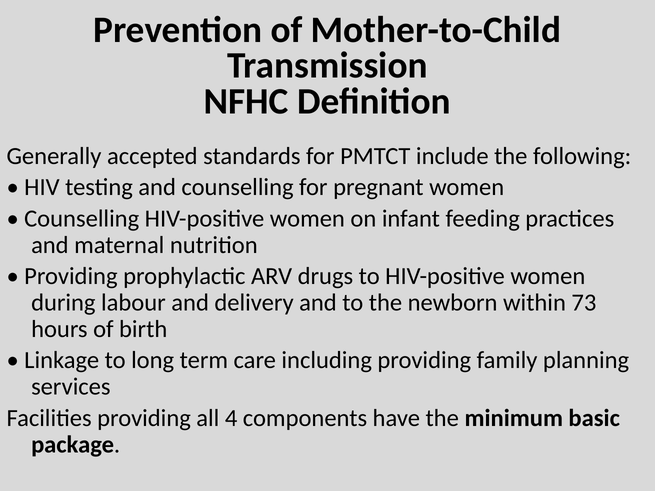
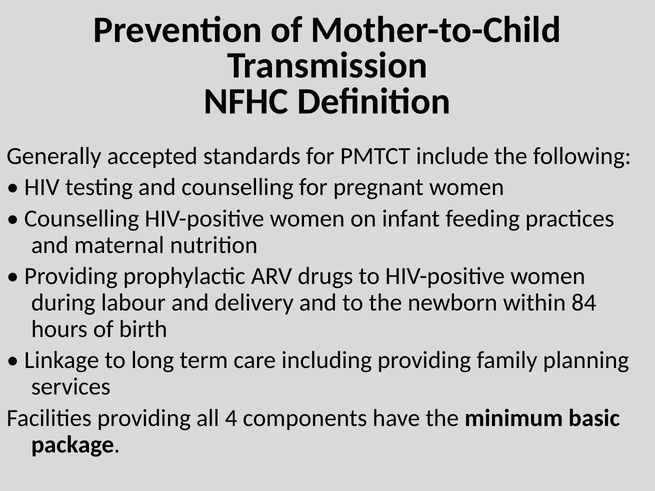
73: 73 -> 84
